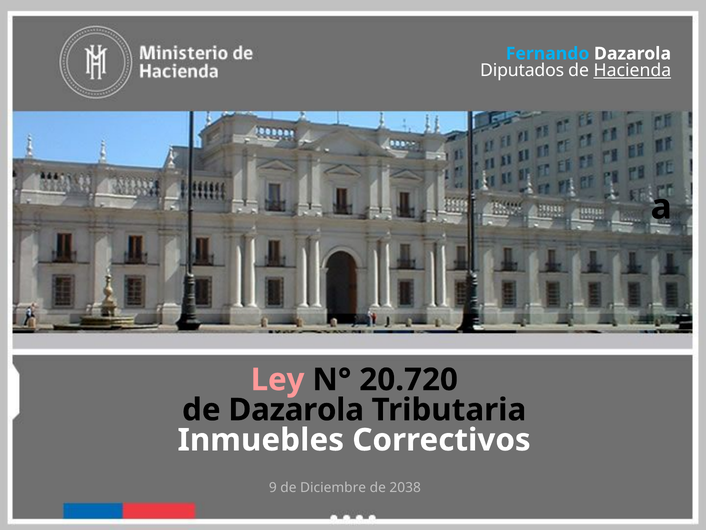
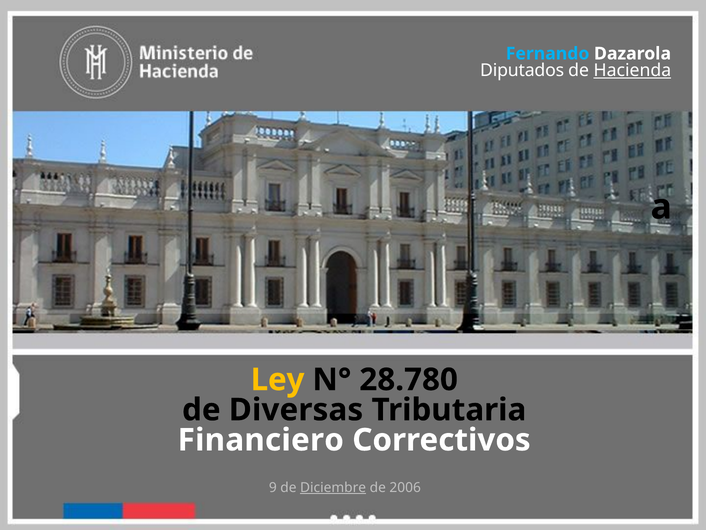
Ley colour: pink -> yellow
20.720: 20.720 -> 28.780
de Dazarola: Dazarola -> Diversas
Inmuebles: Inmuebles -> Financiero
Diciembre underline: none -> present
2038: 2038 -> 2006
